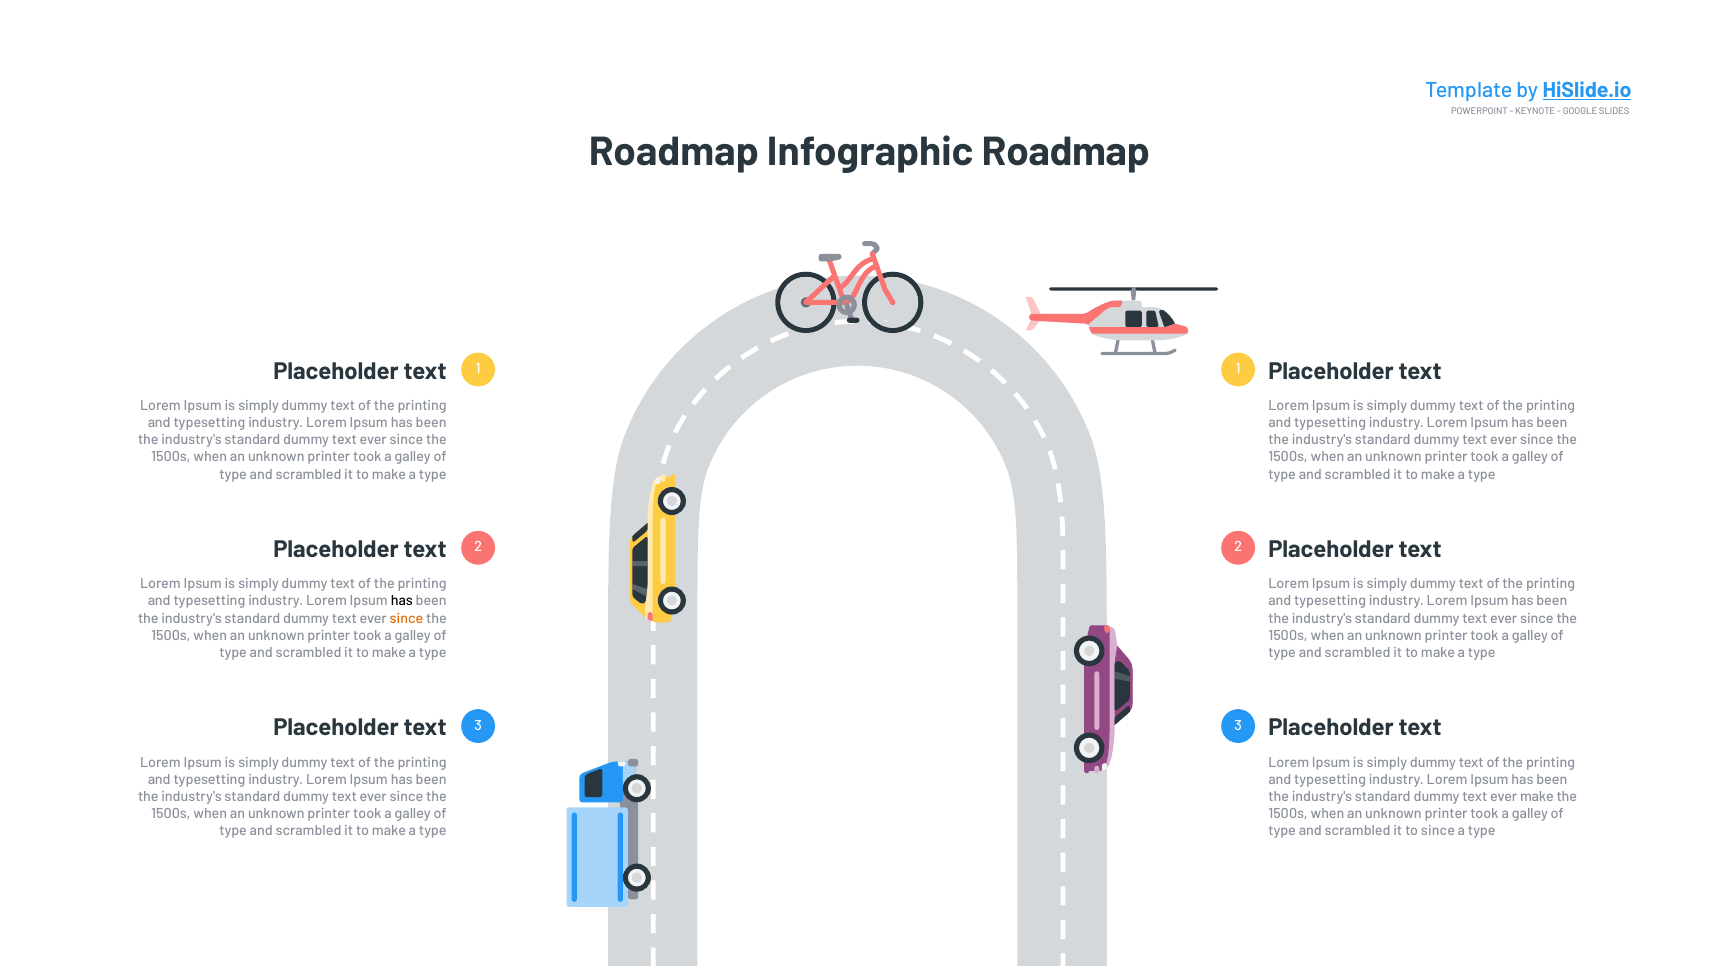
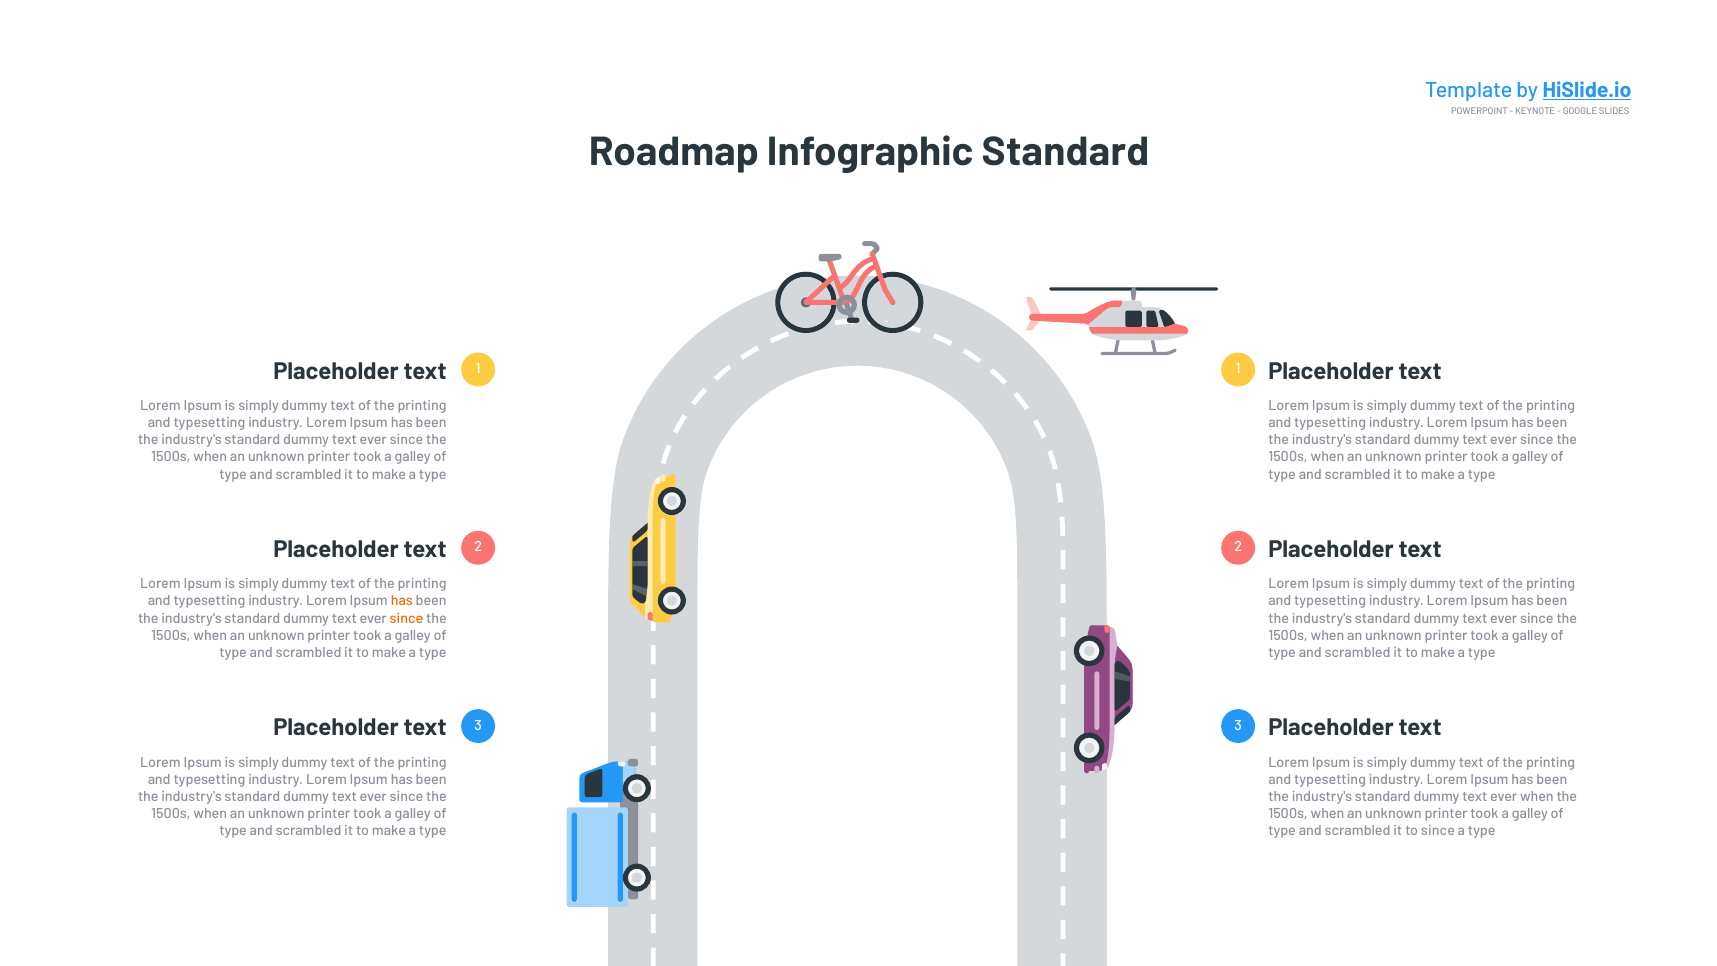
Infographic Roadmap: Roadmap -> Standard
has at (402, 601) colour: black -> orange
ever make: make -> when
